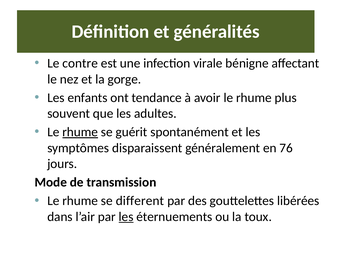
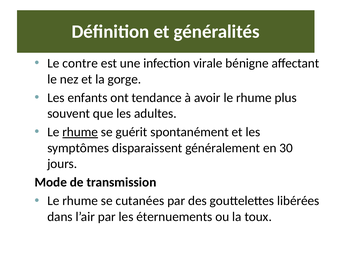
76: 76 -> 30
different: different -> cutanées
les at (126, 217) underline: present -> none
